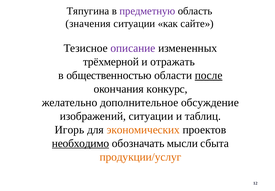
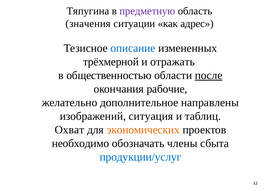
сайте: сайте -> адрес
описание colour: purple -> blue
конкурс: конкурс -> рабочие
обсуждение: обсуждение -> направлены
изображений ситуации: ситуации -> ситуация
Игорь: Игорь -> Охват
необходимо underline: present -> none
мысли: мысли -> члены
продукции/услуг colour: orange -> blue
